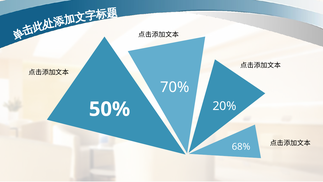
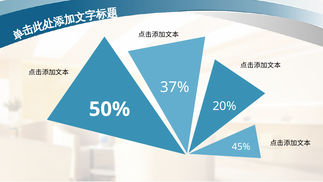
70%: 70% -> 37%
68%: 68% -> 45%
